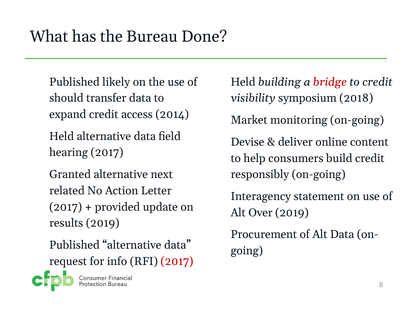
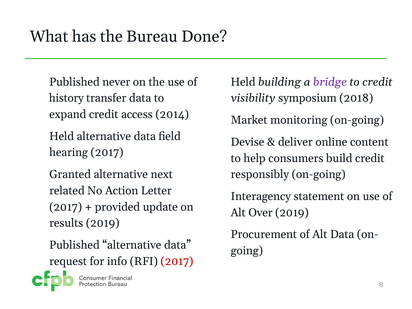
likely: likely -> never
bridge colour: red -> purple
should: should -> history
